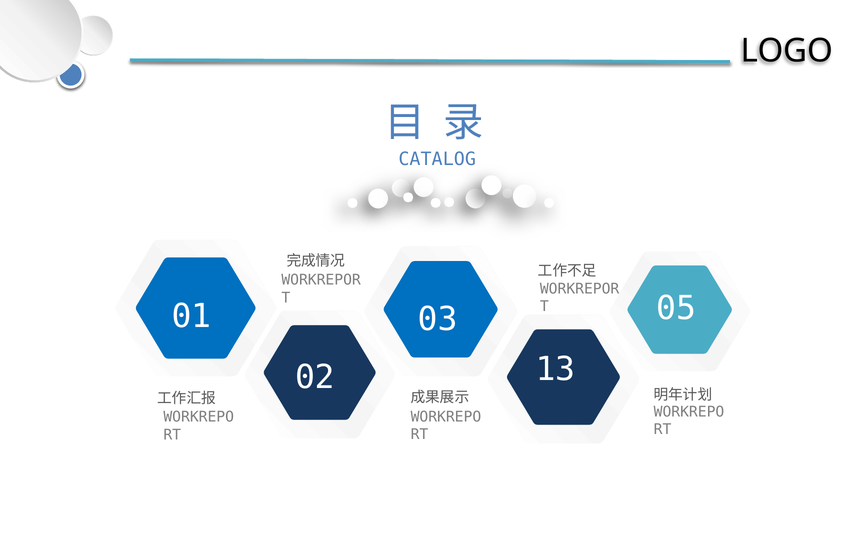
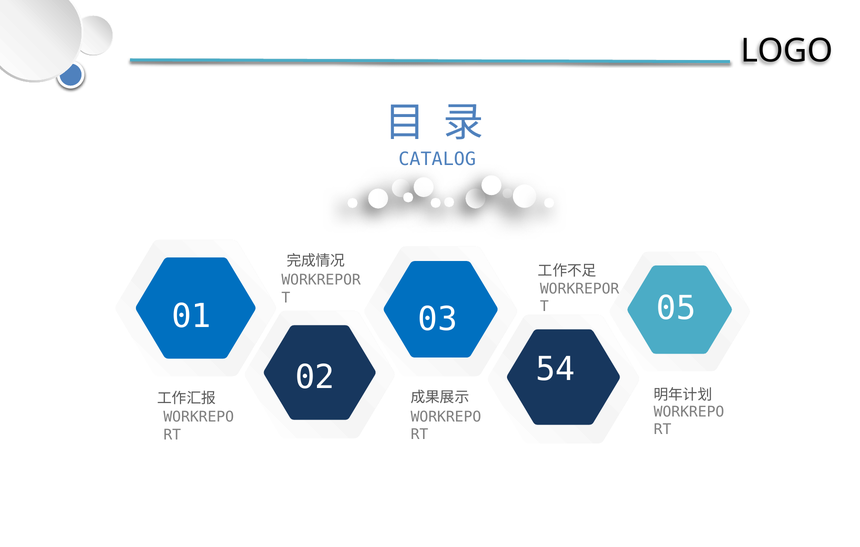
13: 13 -> 54
